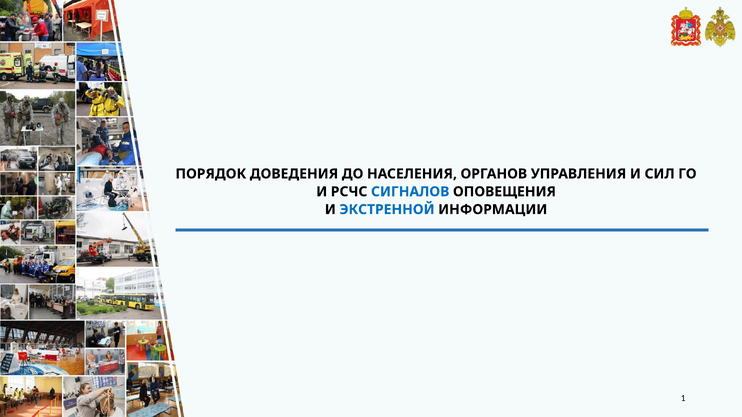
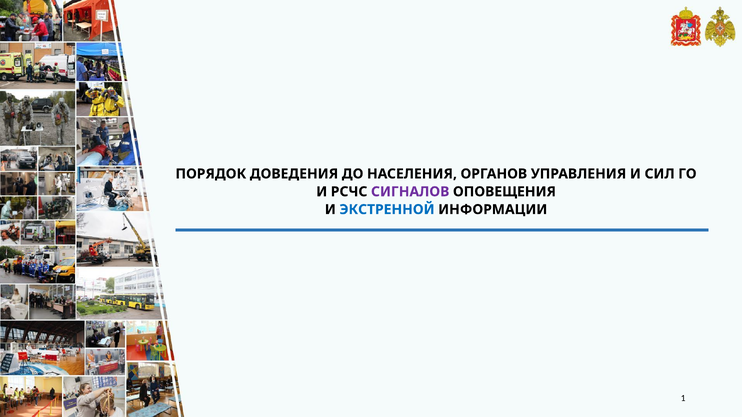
СИГНАЛОВ colour: blue -> purple
